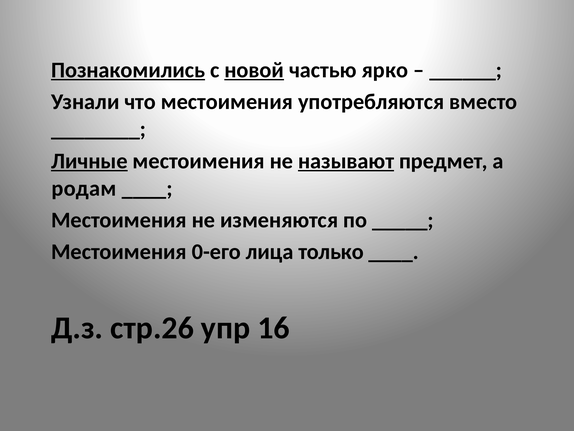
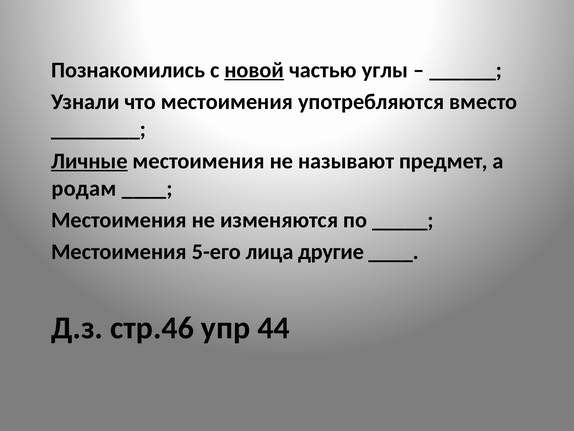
Познакомились underline: present -> none
ярко: ярко -> углы
называют underline: present -> none
0-его: 0-его -> 5-его
только: только -> другие
стр.26: стр.26 -> стр.46
16: 16 -> 44
